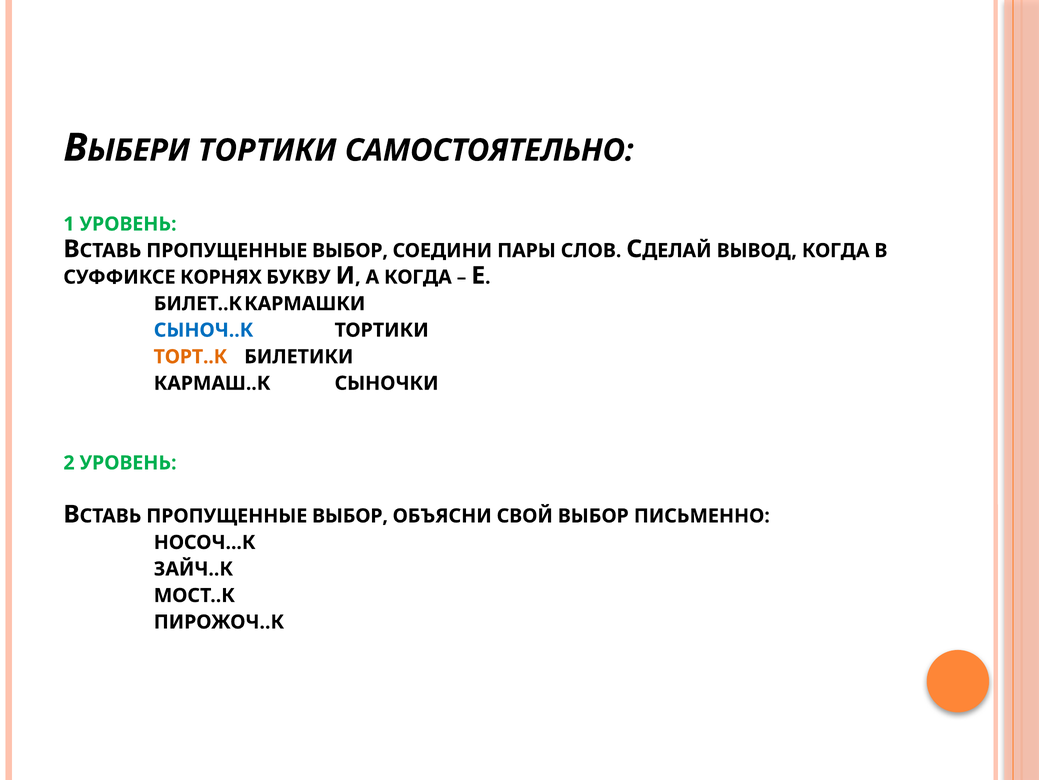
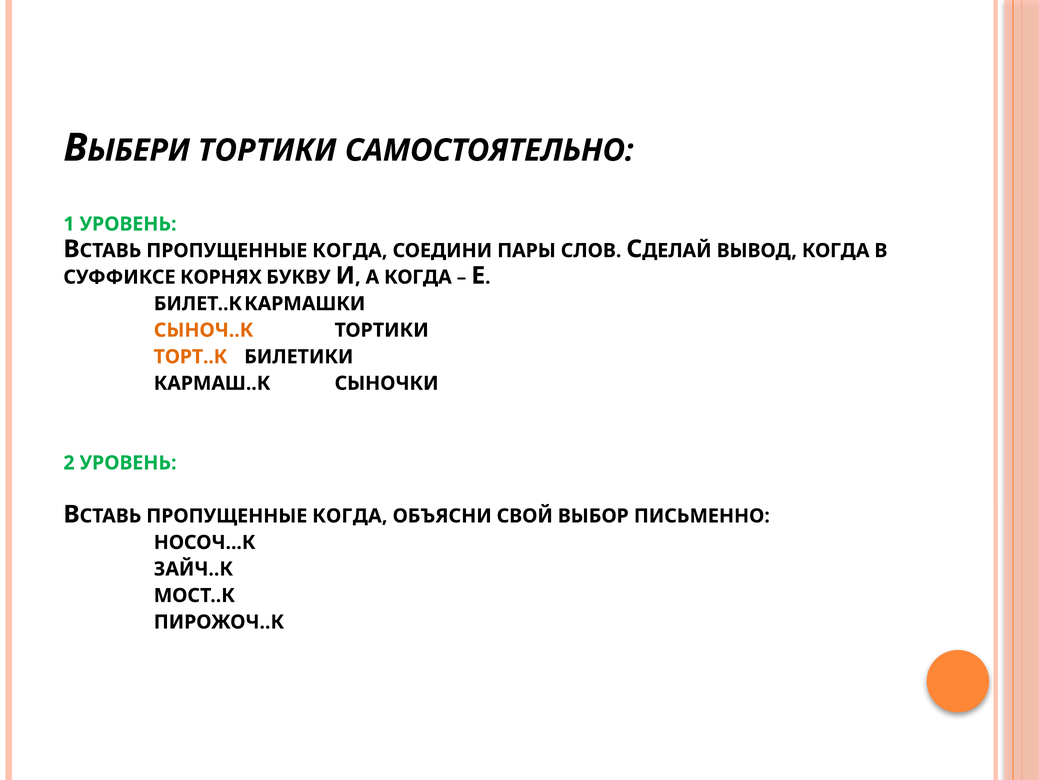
ВЫБОР at (350, 250): ВЫБОР -> КОГДА
СЫНОЧ..К colour: blue -> orange
ВЫБОР at (350, 515): ВЫБОР -> КОГДА
